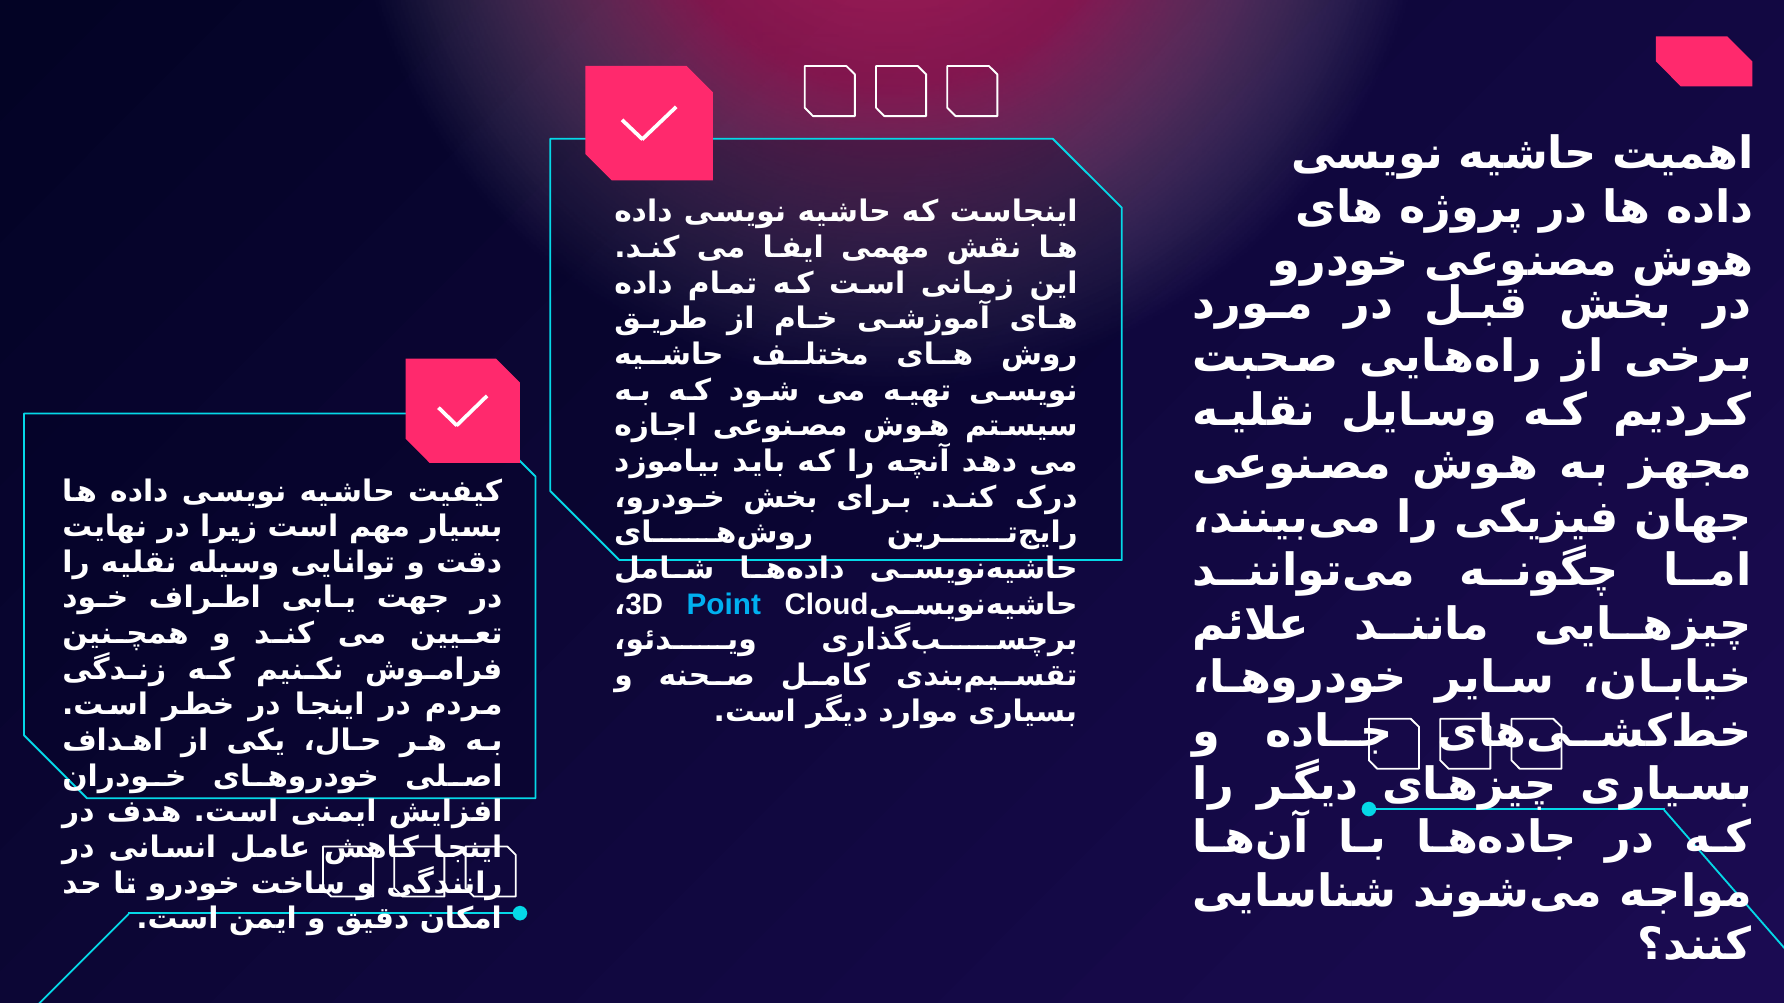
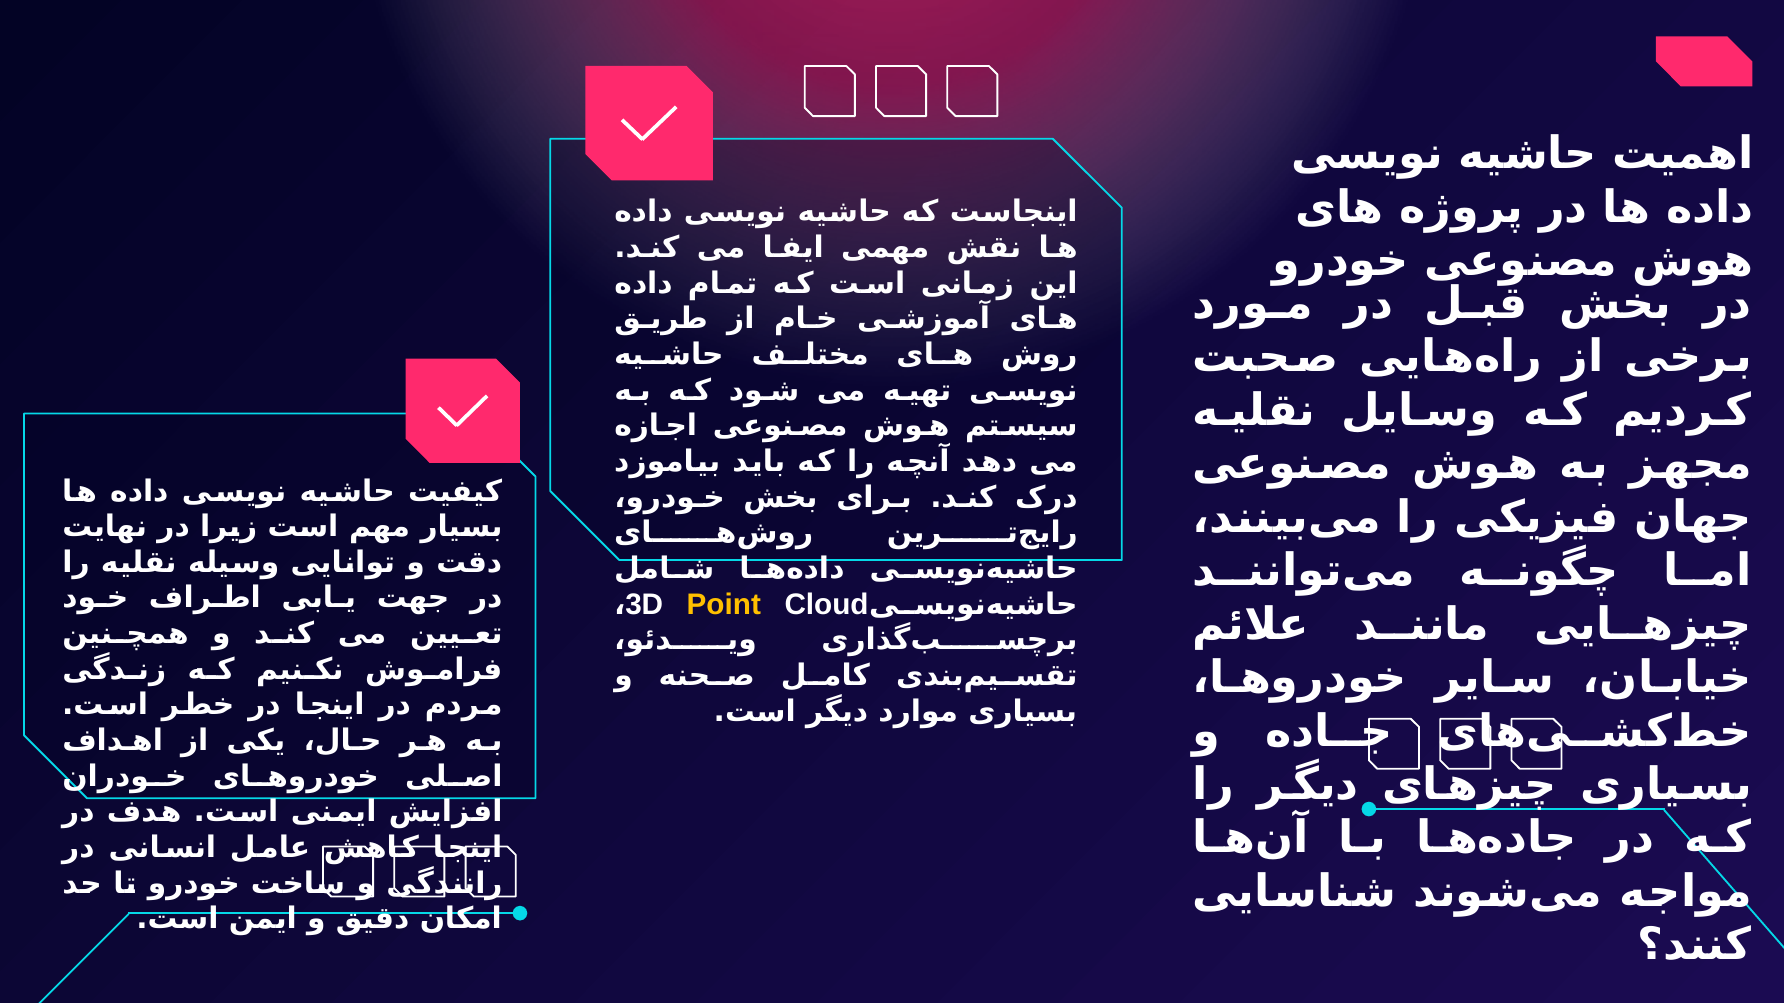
Point colour: light blue -> yellow
